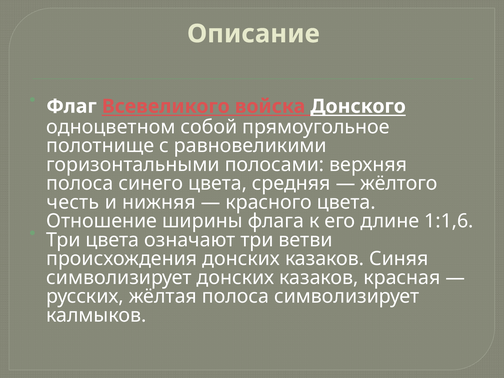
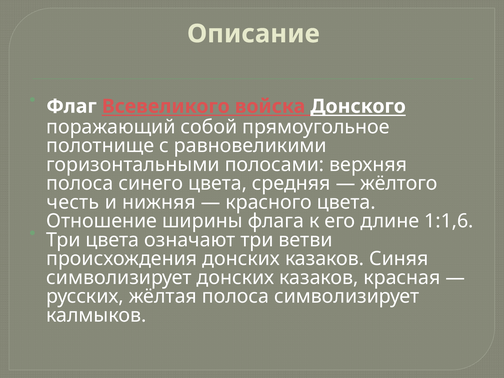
одноцветном: одноцветном -> поражающий
